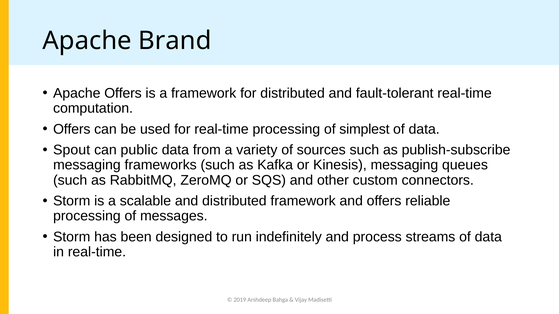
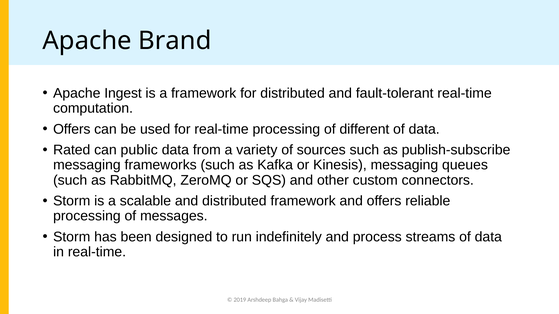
Apache Offers: Offers -> Ingest
simplest: simplest -> different
Spout: Spout -> Rated
